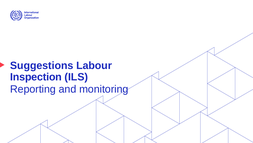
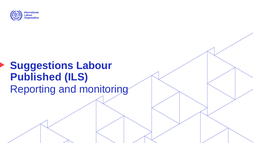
Inspection: Inspection -> Published
